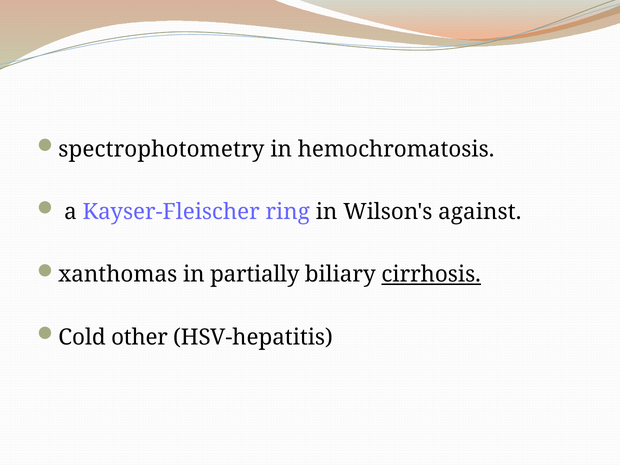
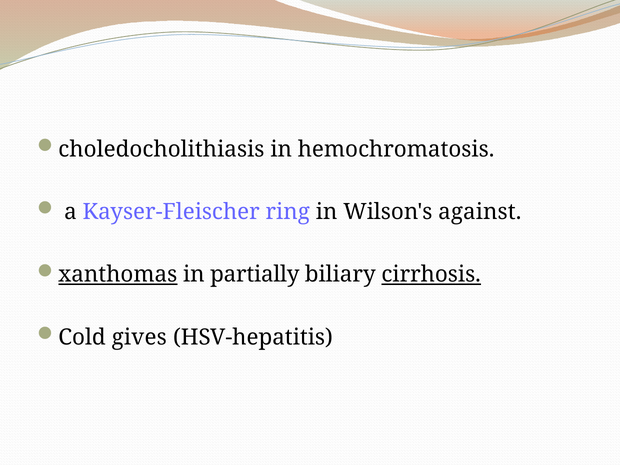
spectrophotometry: spectrophotometry -> choledocholithiasis
xanthomas underline: none -> present
other: other -> gives
